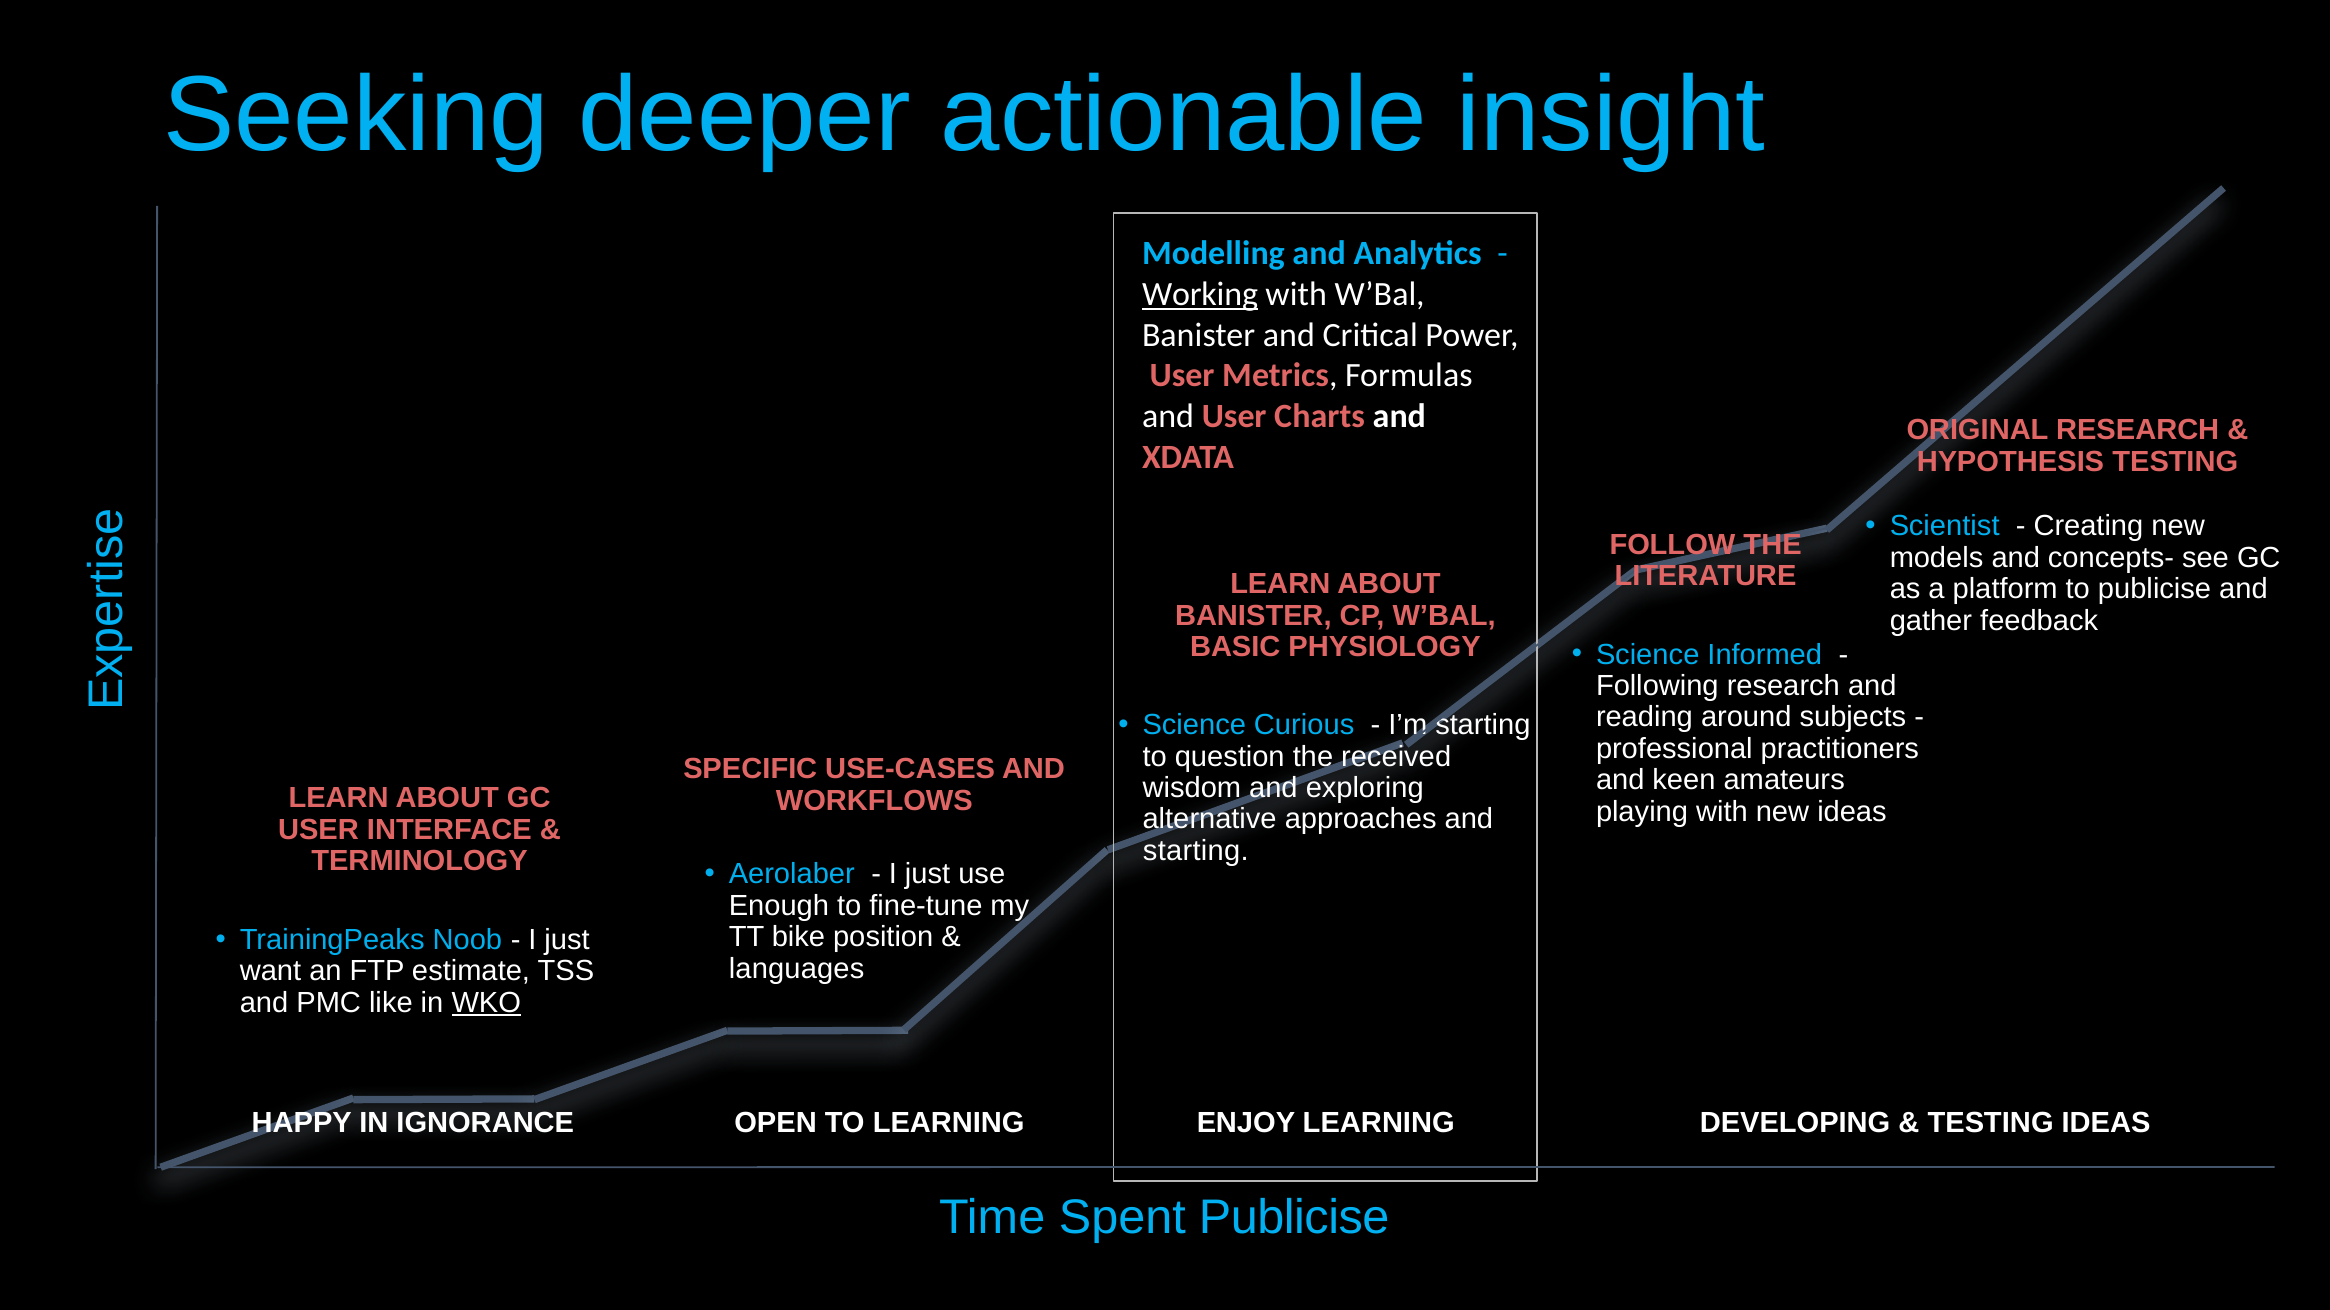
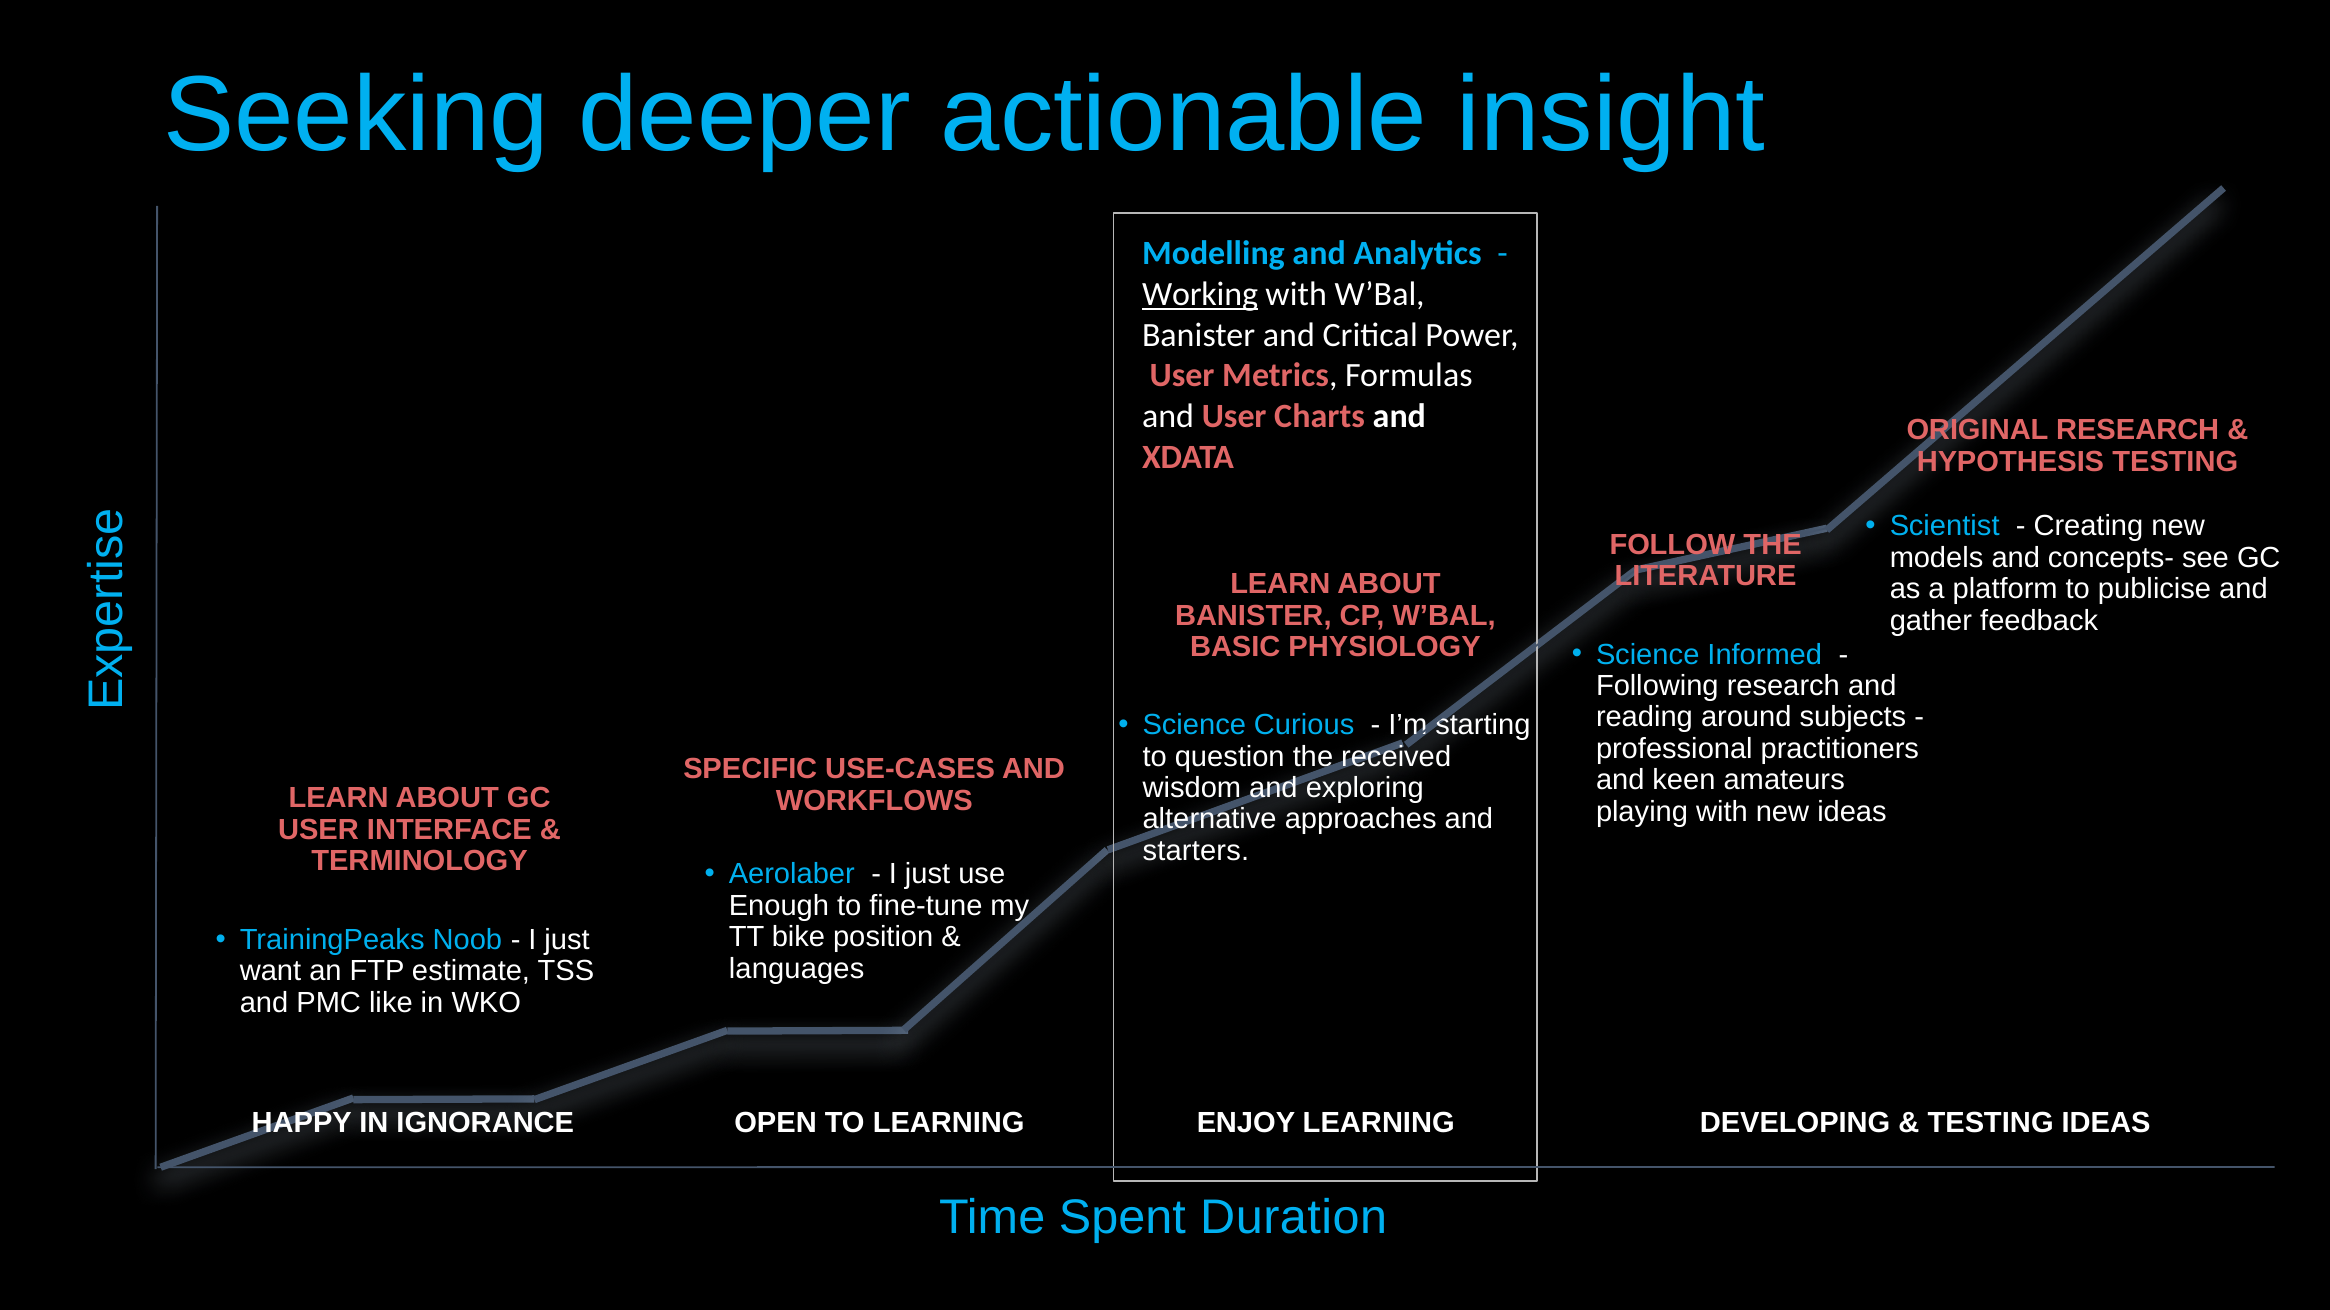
starting at (1196, 851): starting -> starters
WKO underline: present -> none
Spent Publicise: Publicise -> Duration
